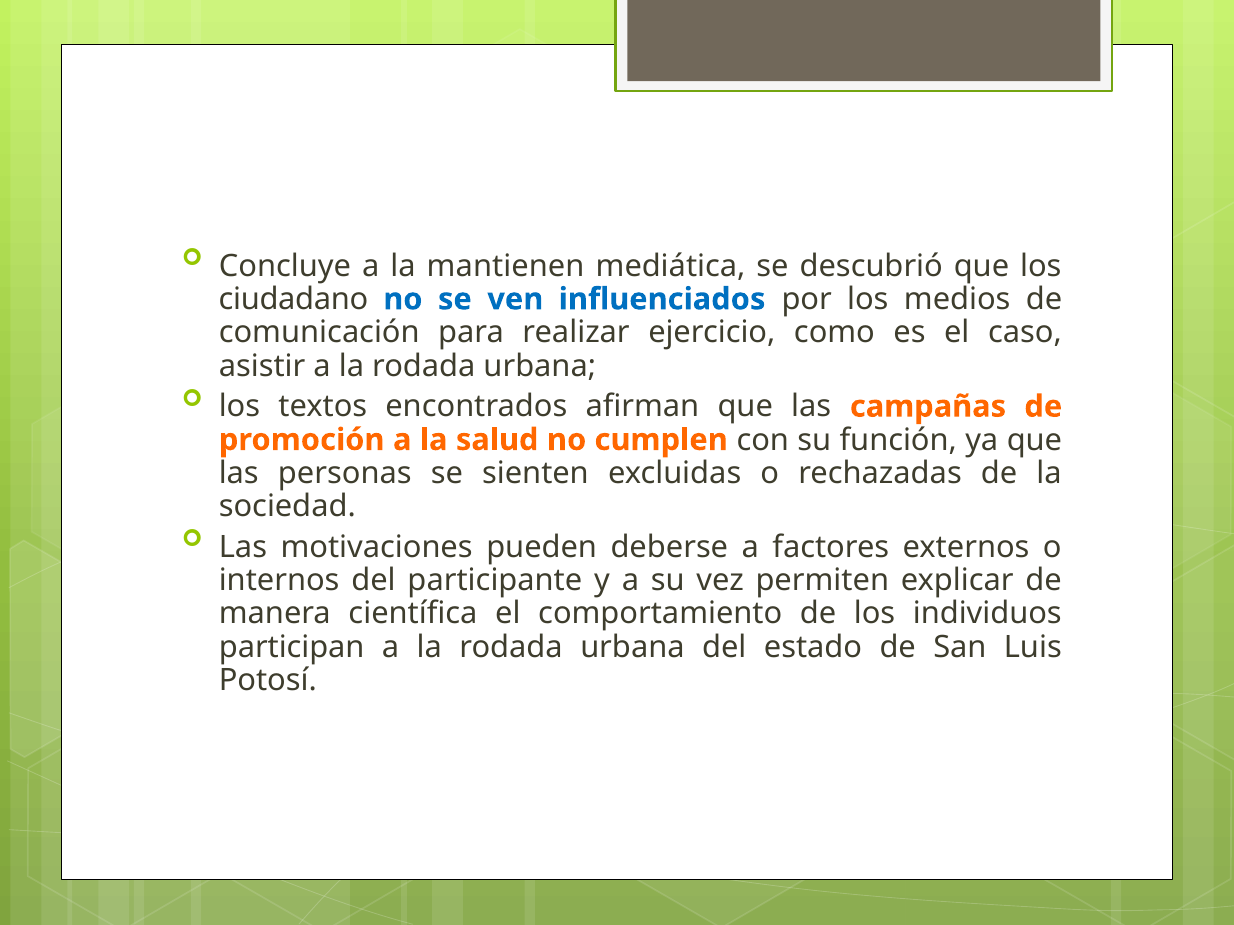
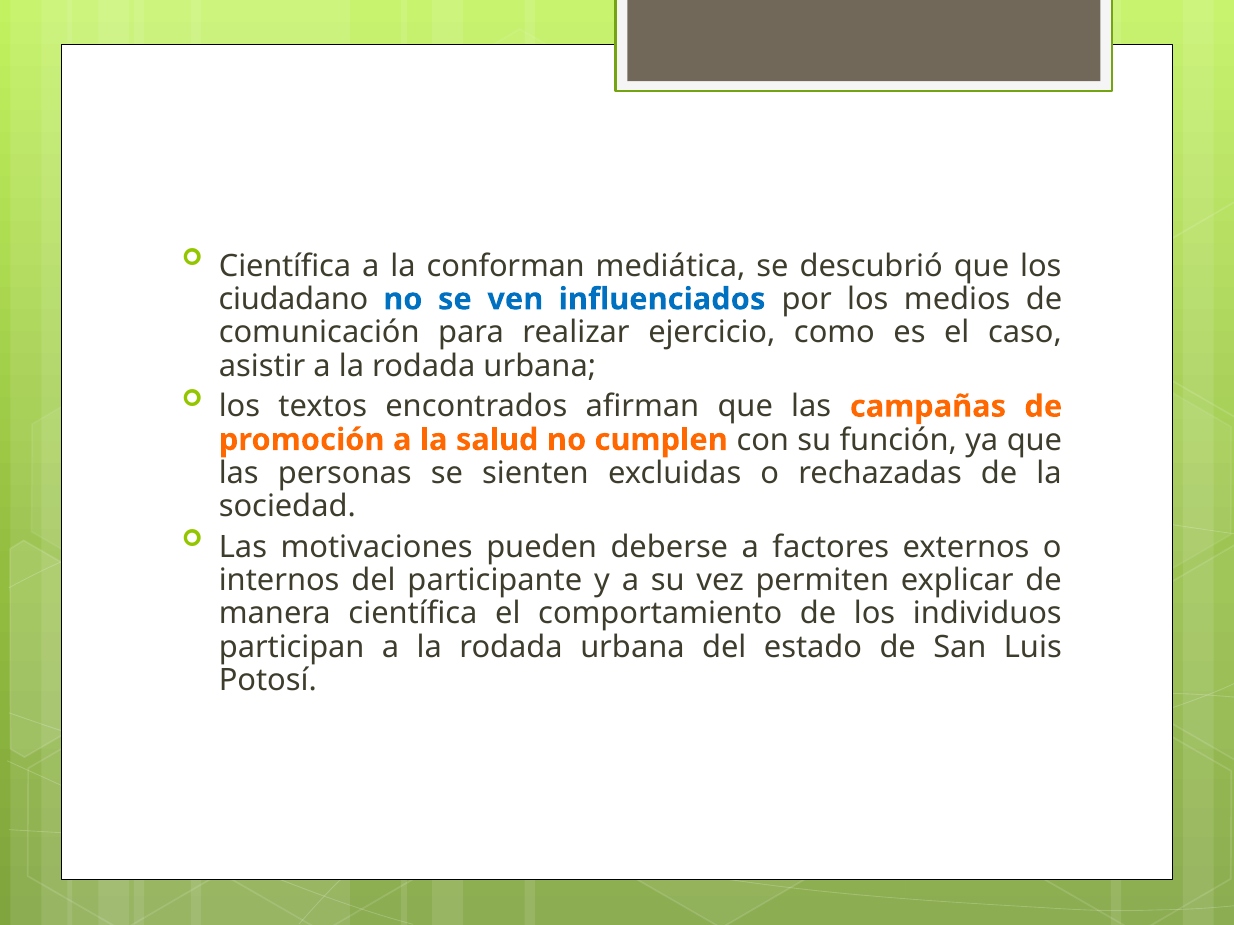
Concluye at (285, 266): Concluye -> Científica
mantienen: mantienen -> conforman
